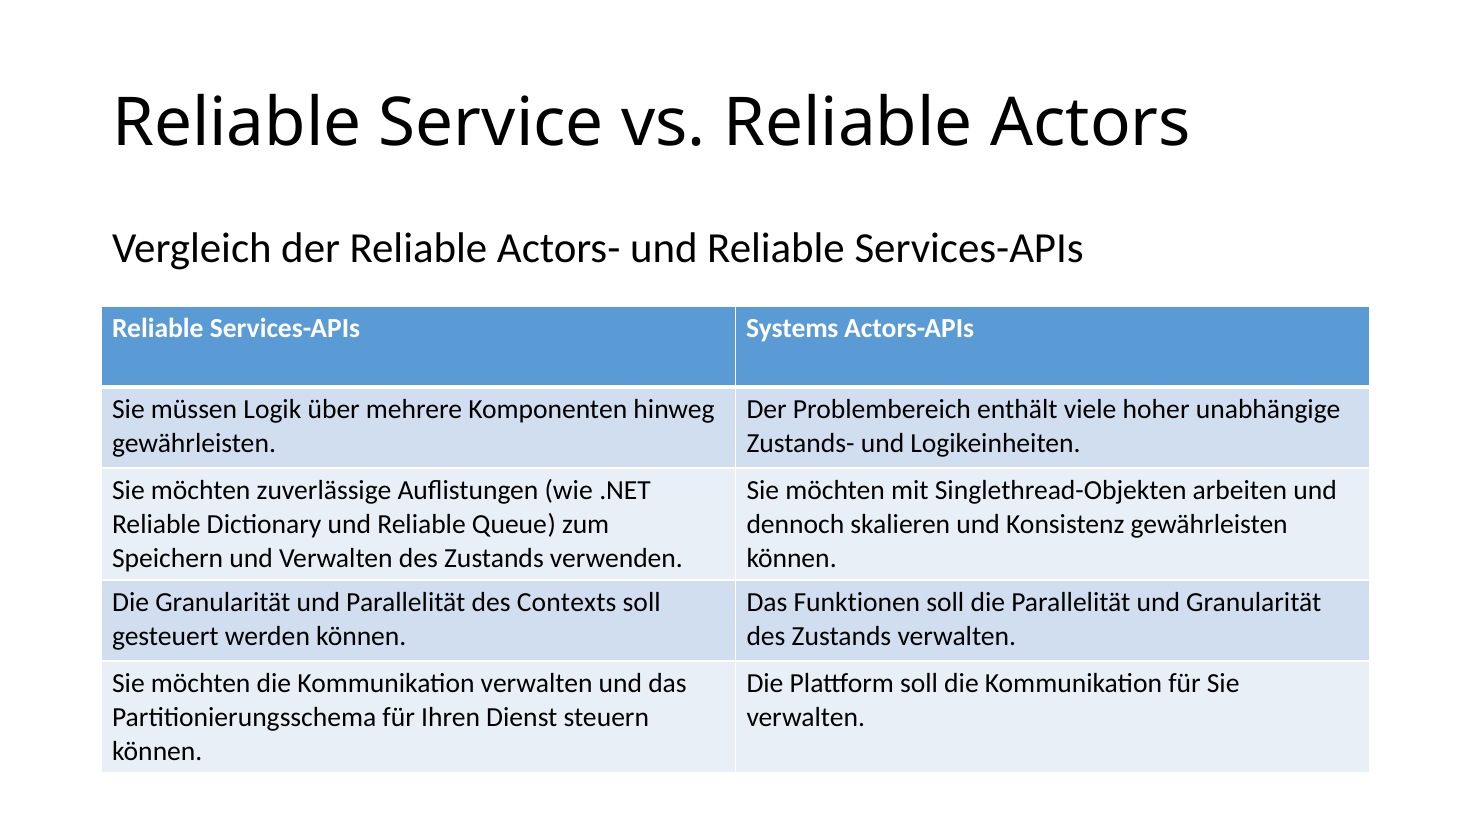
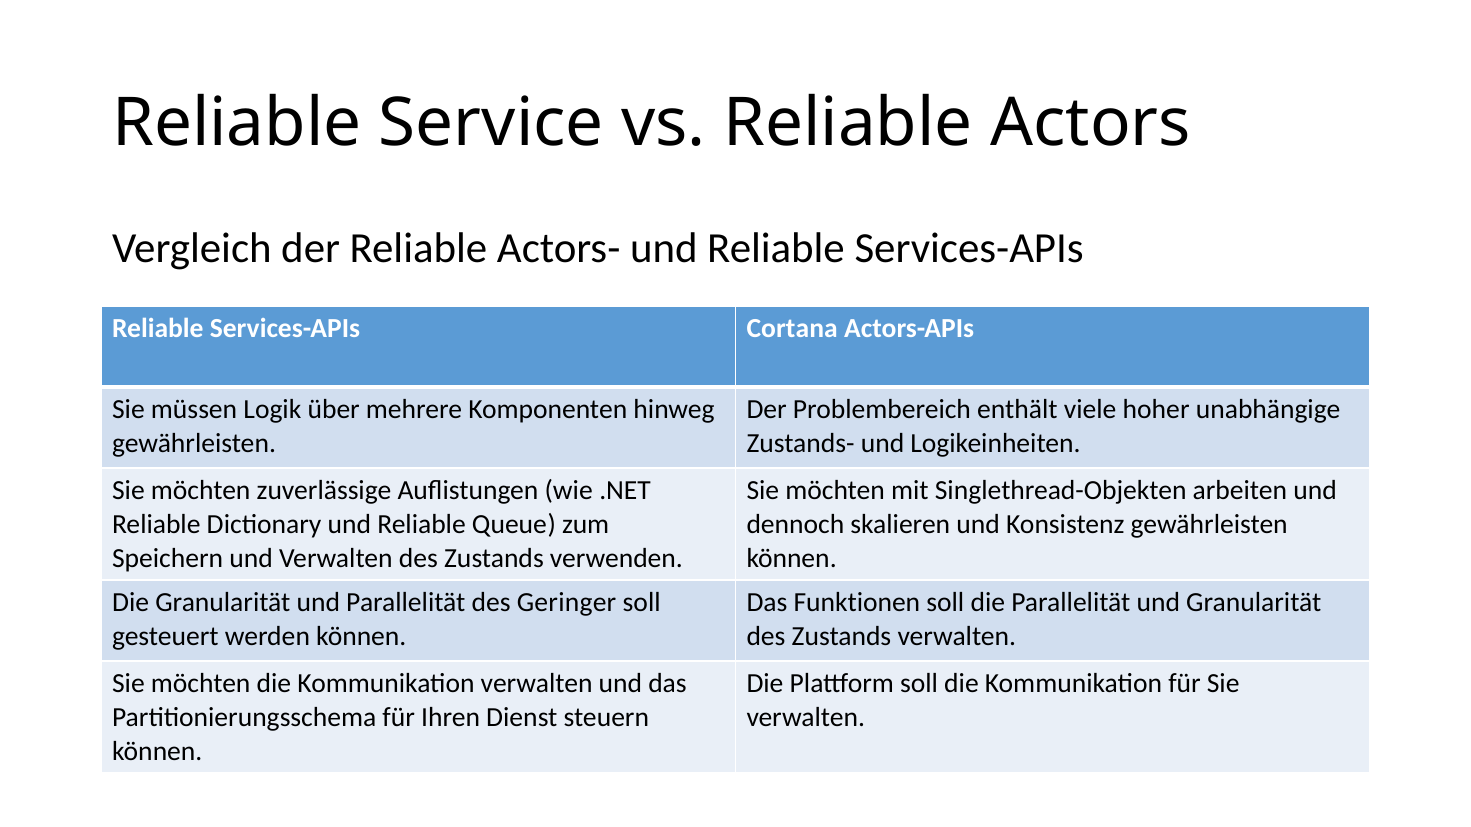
Systems: Systems -> Cortana
Contexts: Contexts -> Geringer
